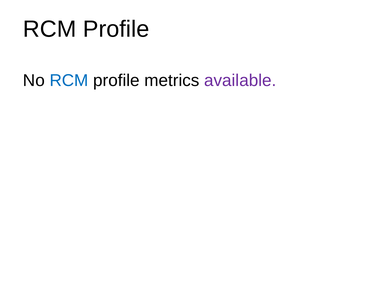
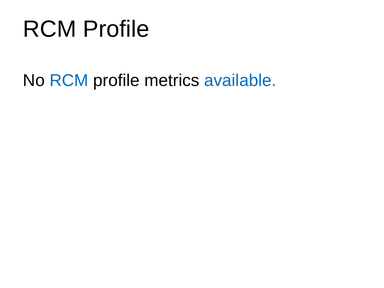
available colour: purple -> blue
